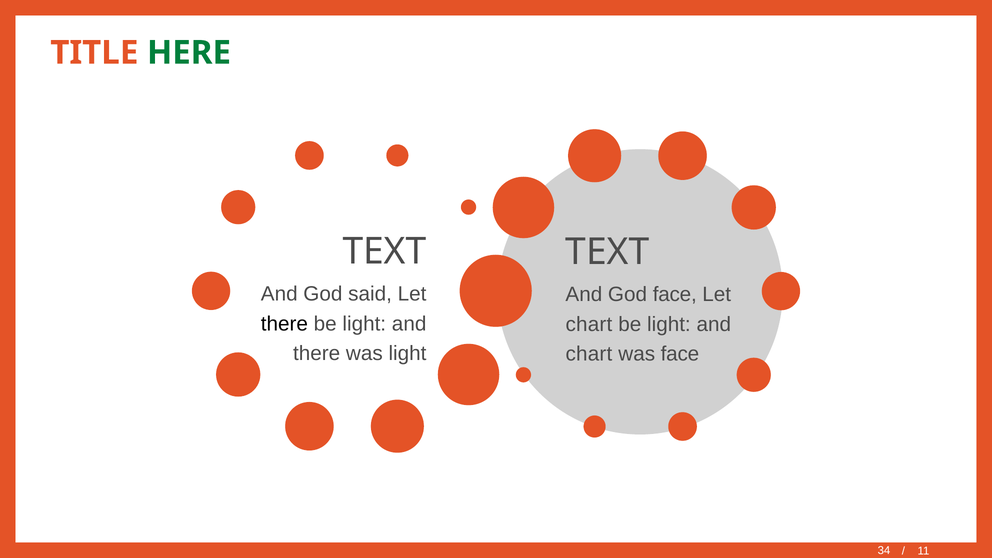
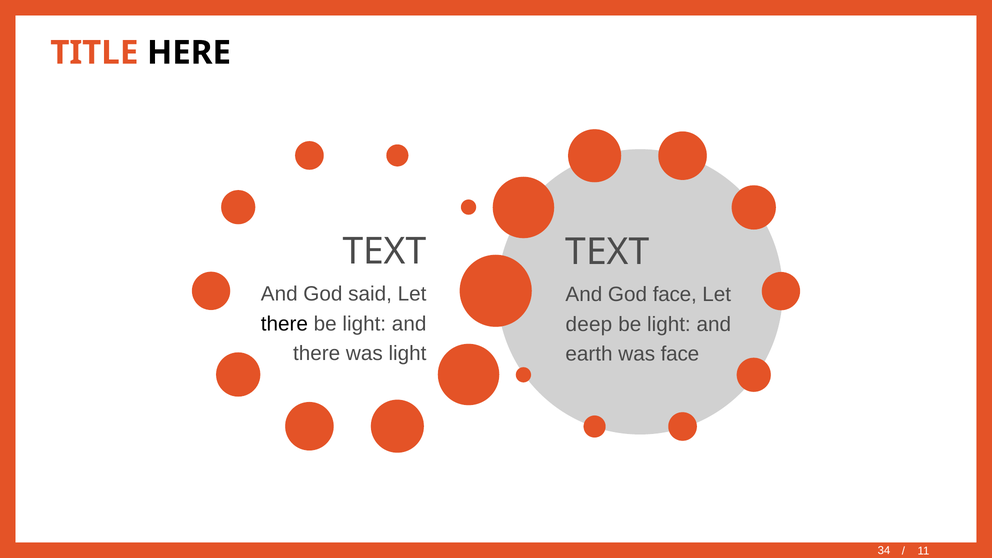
HERE colour: green -> black
chart at (589, 324): chart -> deep
chart at (589, 354): chart -> earth
